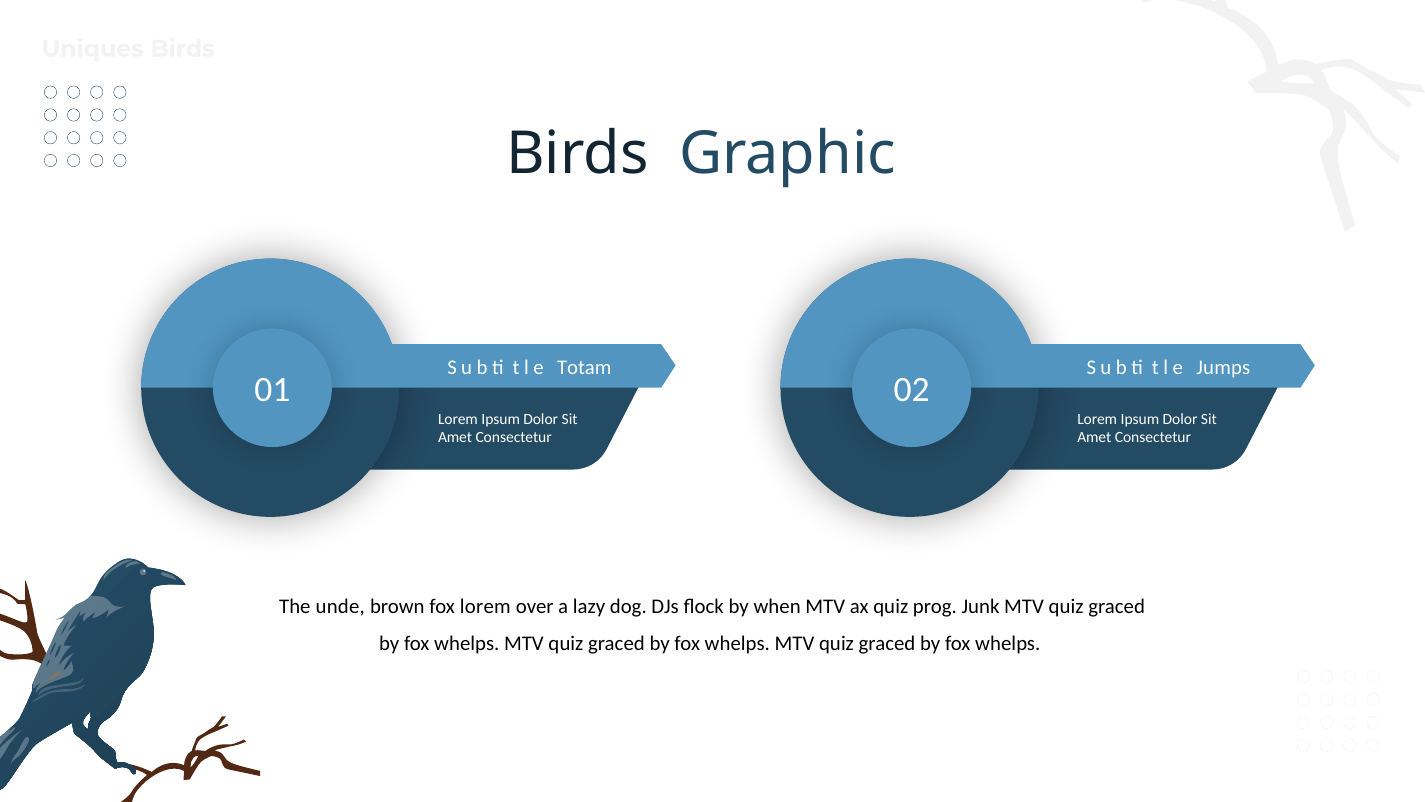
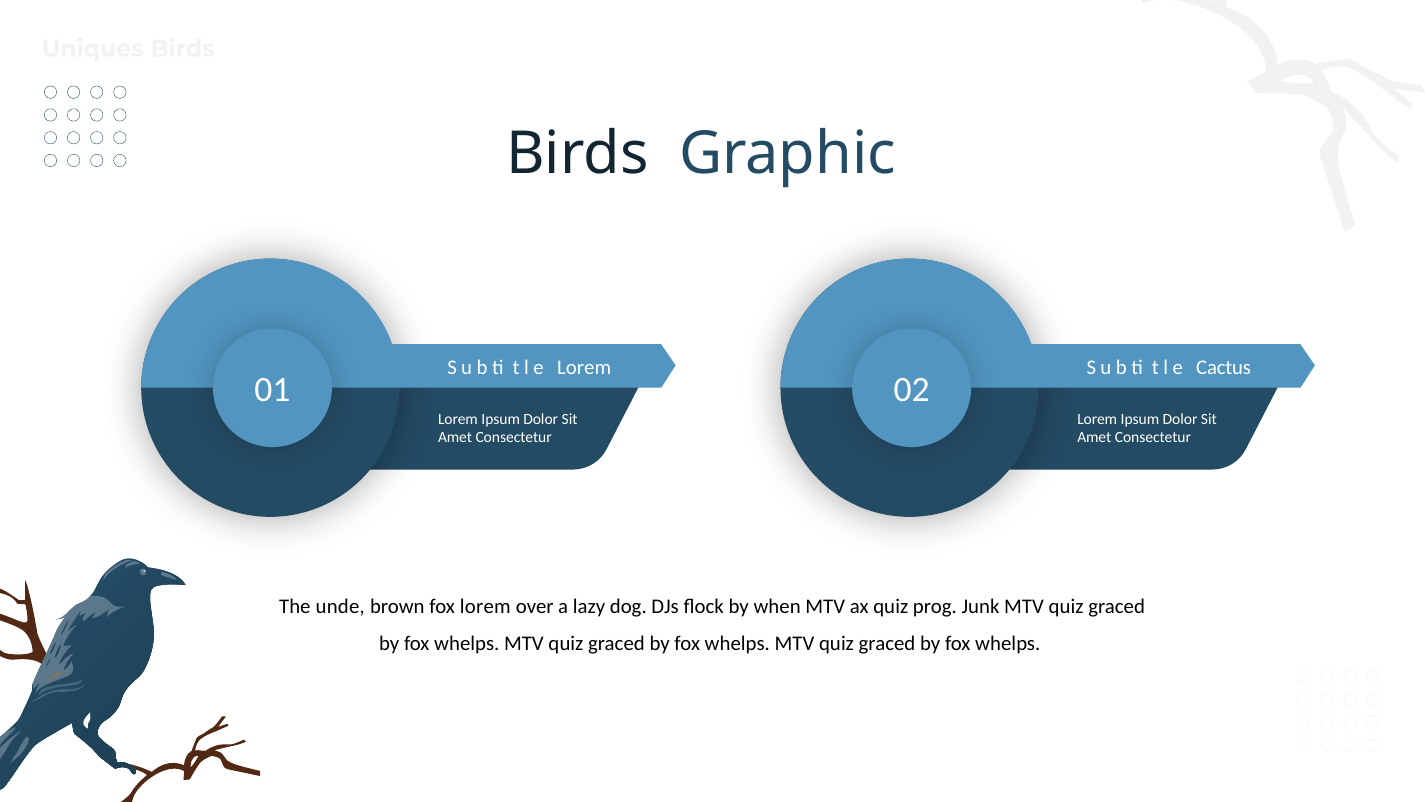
Totam at (584, 367): Totam -> Lorem
Jumps: Jumps -> Cactus
